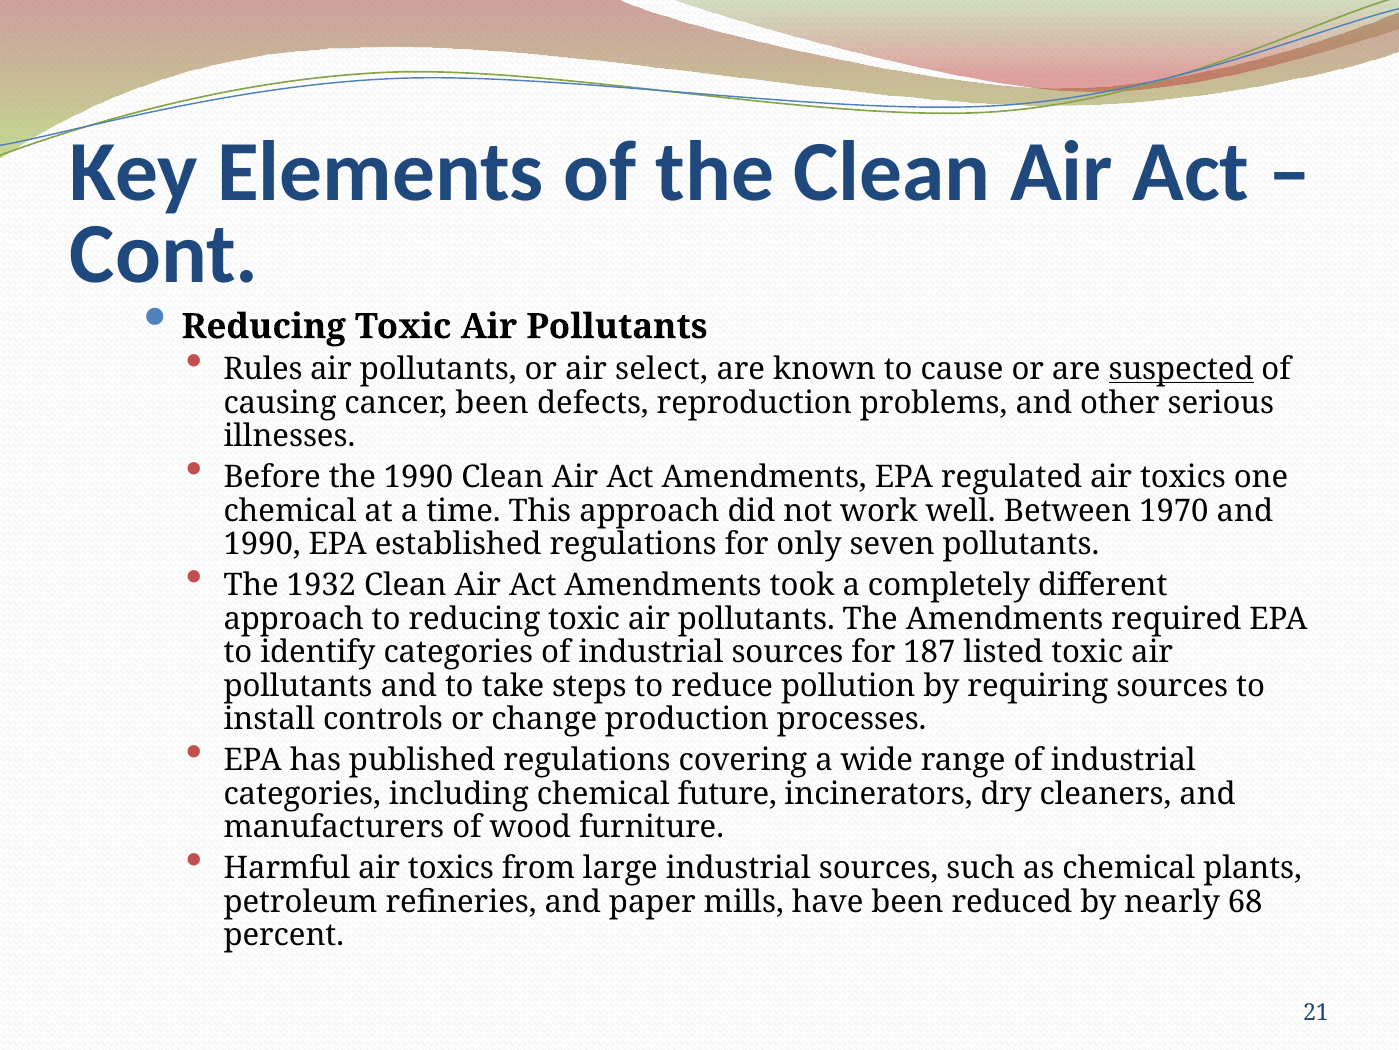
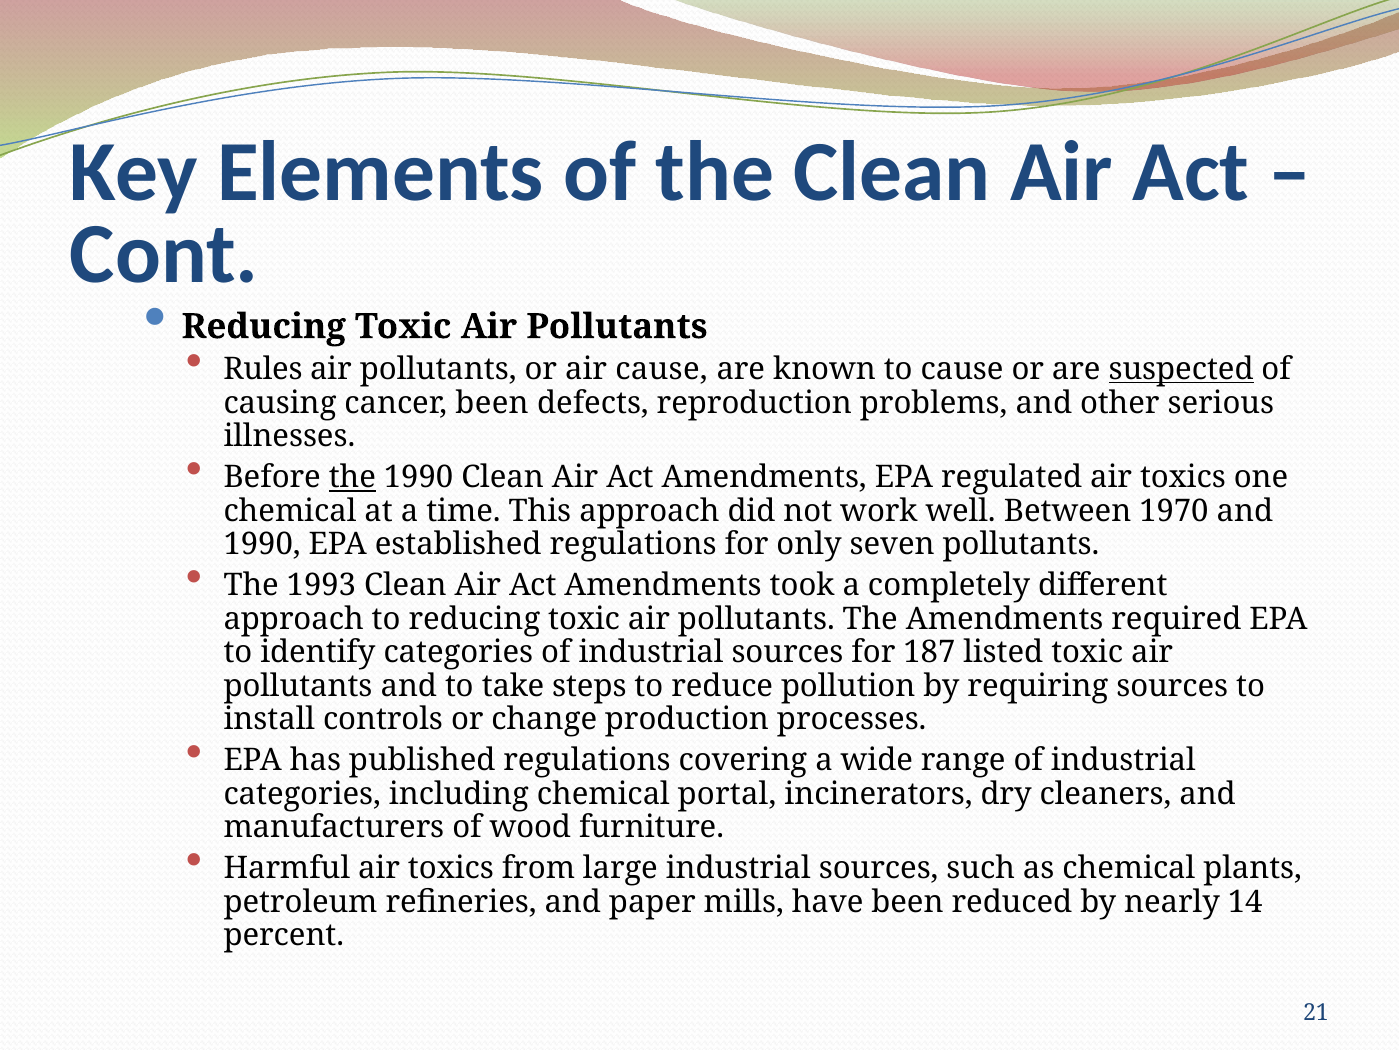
air select: select -> cause
the at (352, 477) underline: none -> present
1932: 1932 -> 1993
future: future -> portal
68: 68 -> 14
